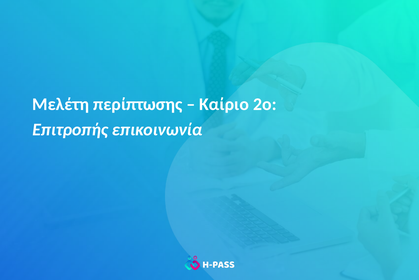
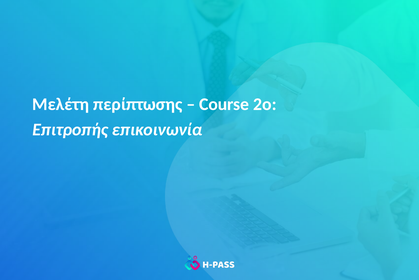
Καίριο: Καίριο -> Course
